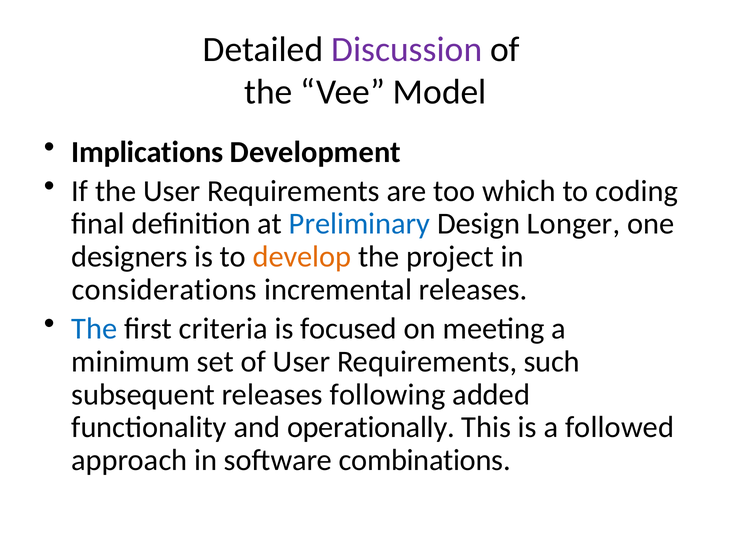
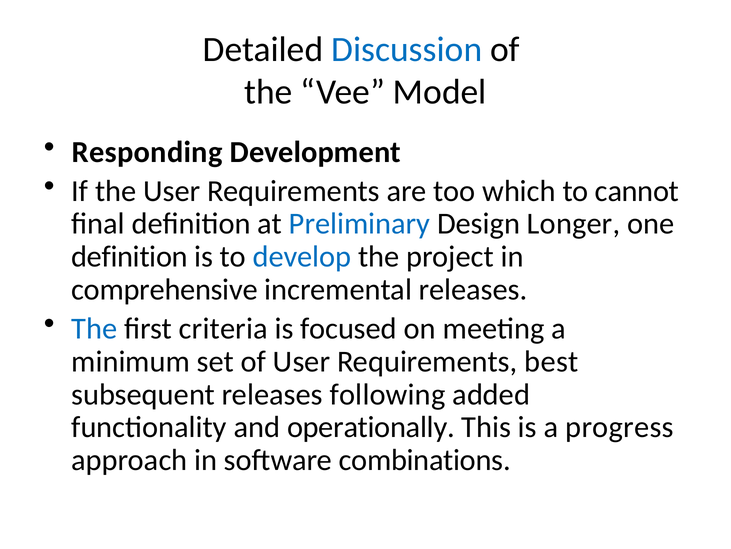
Discussion colour: purple -> blue
Implications: Implications -> Responding
coding: coding -> cannot
designers at (129, 257): designers -> definition
develop colour: orange -> blue
considerations: considerations -> comprehensive
such: such -> best
followed: followed -> progress
